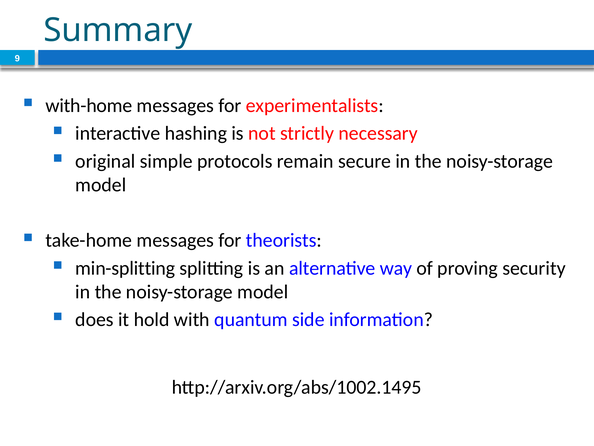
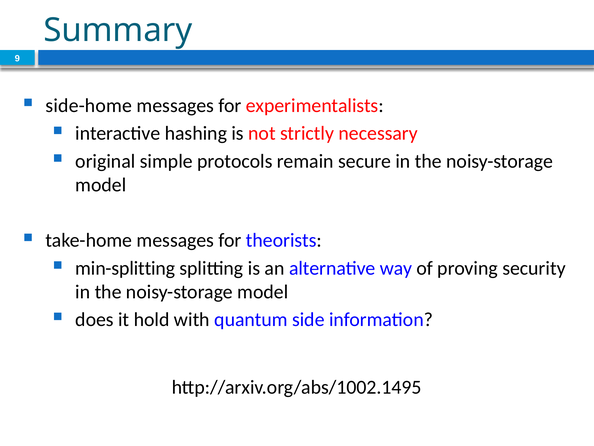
with-home: with-home -> side-home
